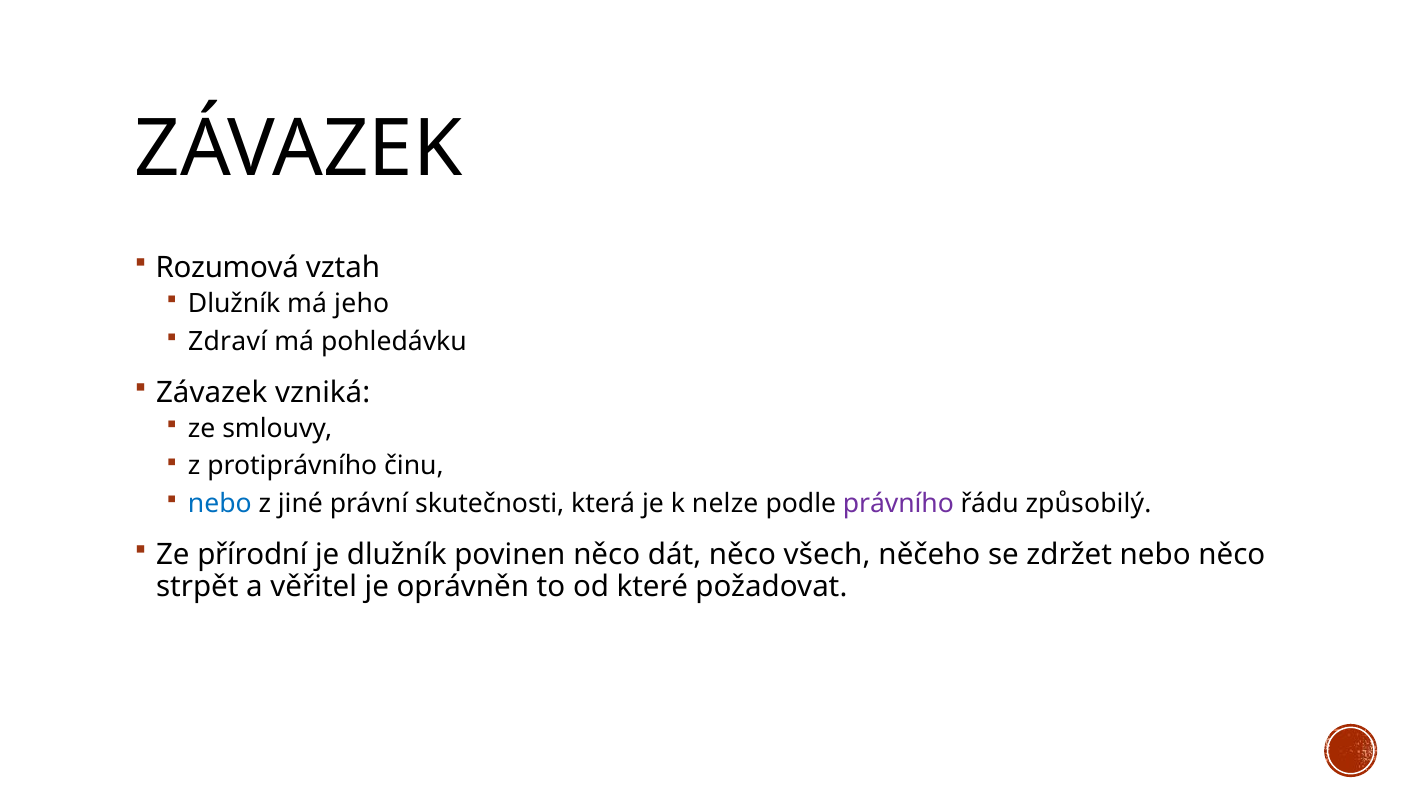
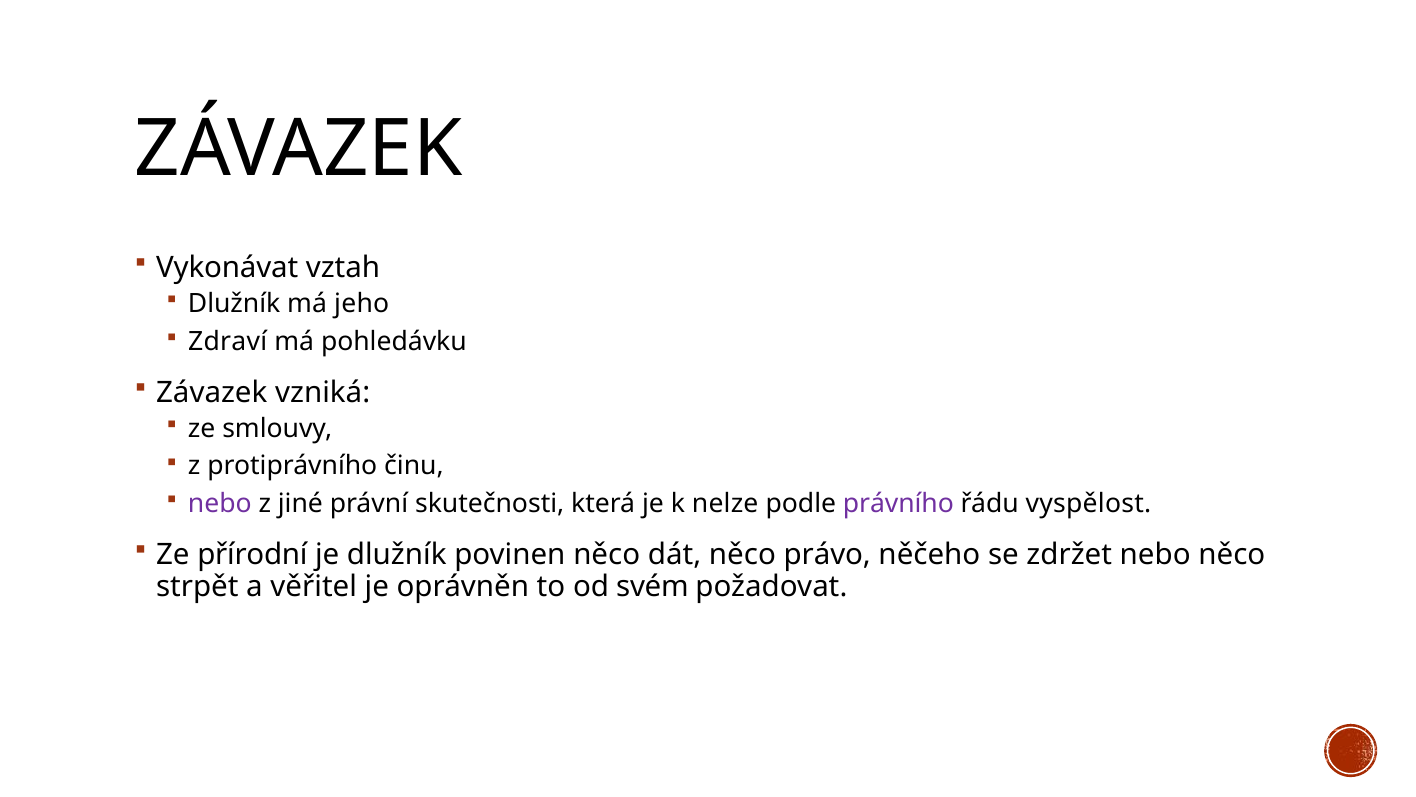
Rozumová: Rozumová -> Vykonávat
nebo at (220, 503) colour: blue -> purple
způsobilý: způsobilý -> vyspělost
všech: všech -> právo
které: které -> svém
